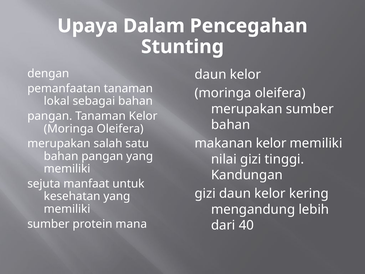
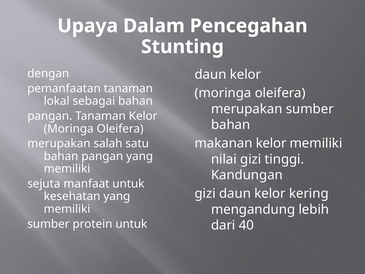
protein mana: mana -> untuk
